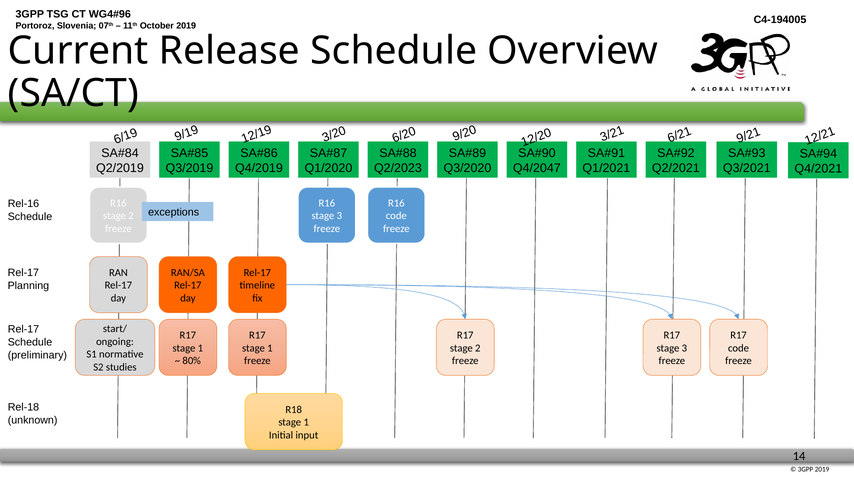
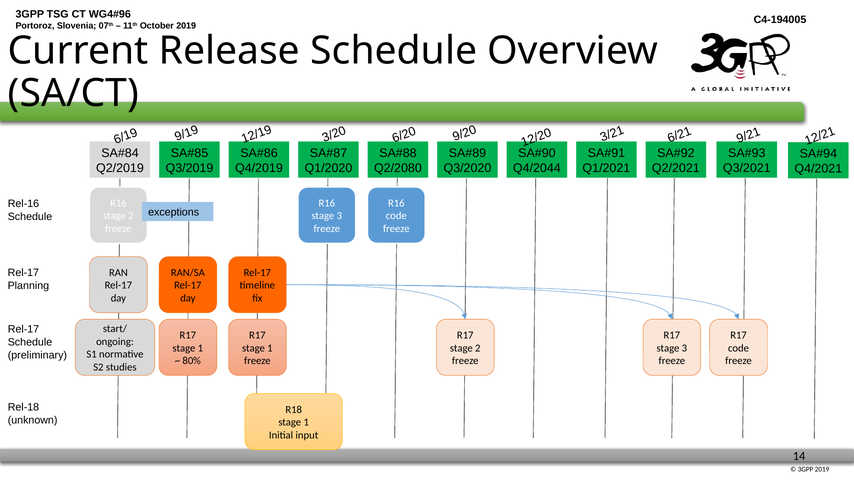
Q2/2023: Q2/2023 -> Q2/2080
Q4/2047: Q4/2047 -> Q4/2044
